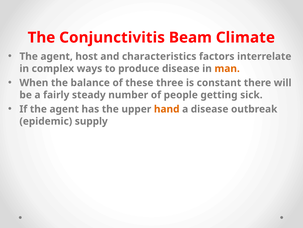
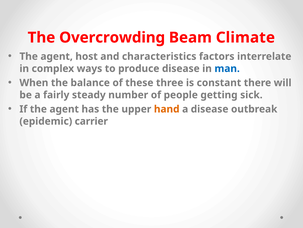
Conjunctivitis: Conjunctivitis -> Overcrowding
man colour: orange -> blue
supply: supply -> carrier
